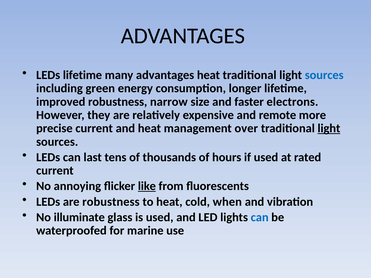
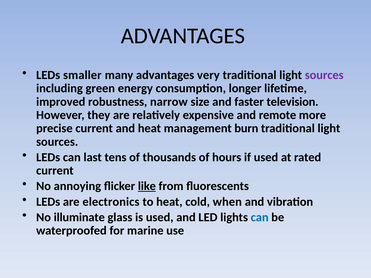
LEDs lifetime: lifetime -> smaller
advantages heat: heat -> very
sources at (324, 75) colour: blue -> purple
electrons: electrons -> television
over: over -> burn
light at (329, 128) underline: present -> none
are robustness: robustness -> electronics
